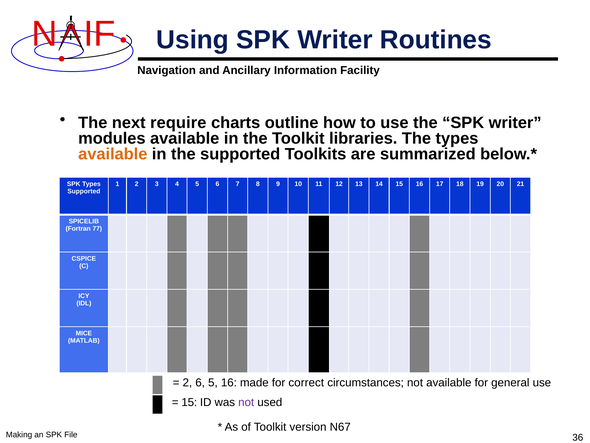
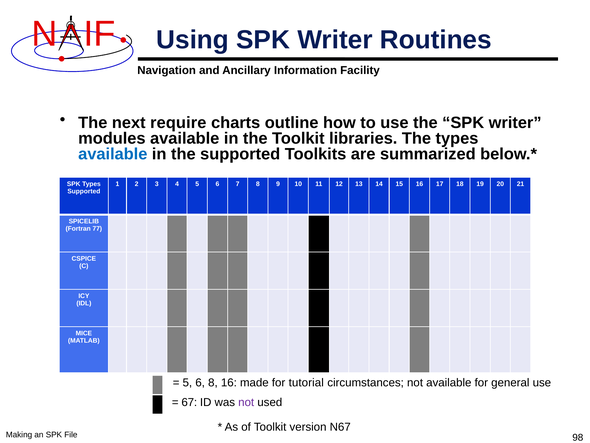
available at (113, 154) colour: orange -> blue
2 at (187, 383): 2 -> 5
6 5: 5 -> 8
correct: correct -> tutorial
15 at (189, 402): 15 -> 67
36: 36 -> 98
